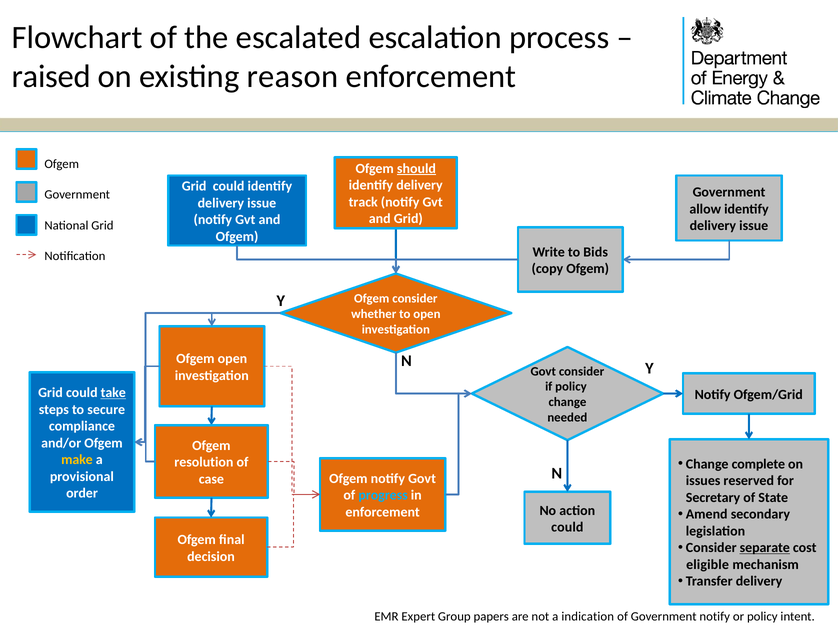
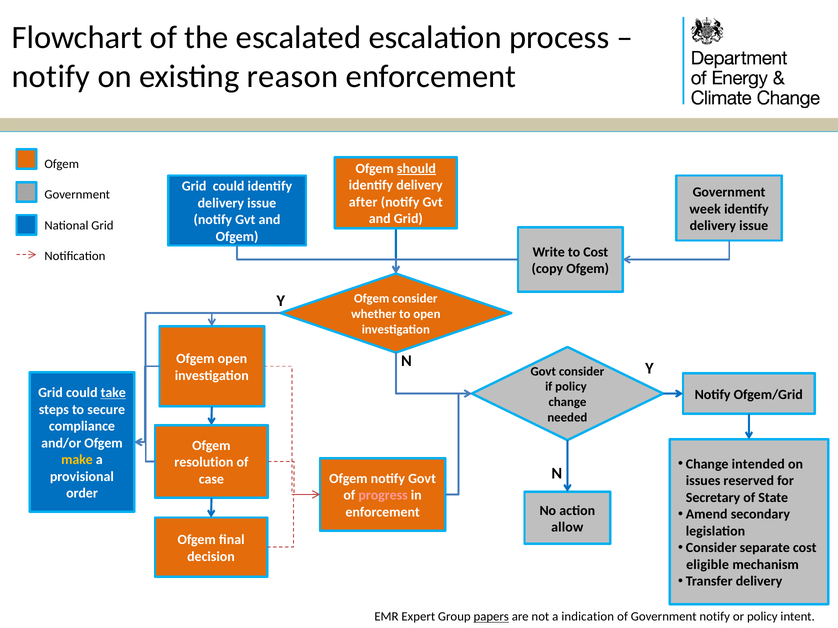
raised at (51, 77): raised -> notify
track: track -> after
allow: allow -> week
to Bids: Bids -> Cost
complete: complete -> intended
progress colour: light blue -> pink
could at (567, 528): could -> allow
separate underline: present -> none
papers underline: none -> present
